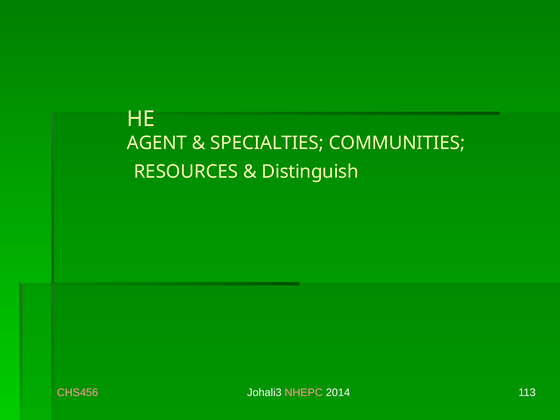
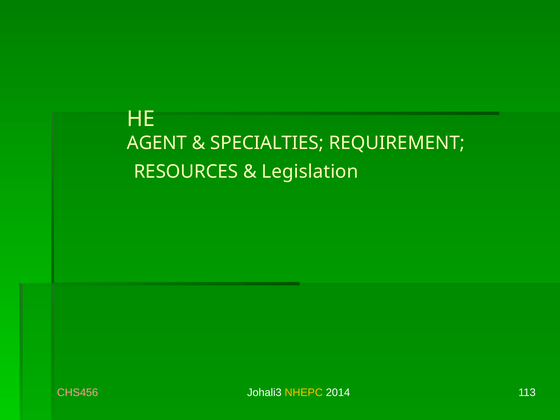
COMMUNITIES: COMMUNITIES -> REQUIREMENT
Distinguish: Distinguish -> Legislation
NHEPC colour: pink -> yellow
